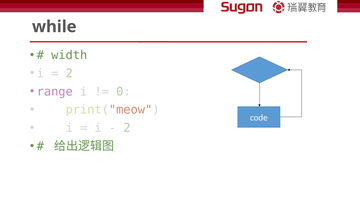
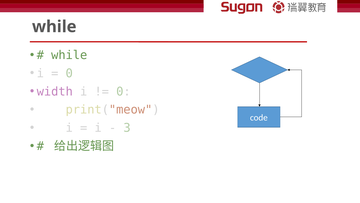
width at (69, 55): width -> while
2 at (69, 73): 2 -> 0
range: range -> width
2 at (127, 128): 2 -> 3
